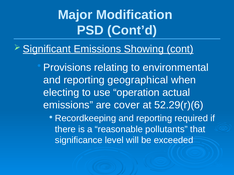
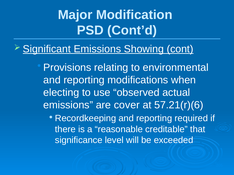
geographical: geographical -> modifications
operation: operation -> observed
52.29(r)(6: 52.29(r)(6 -> 57.21(r)(6
pollutants: pollutants -> creditable
